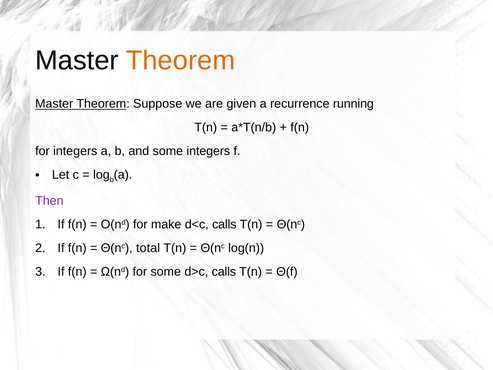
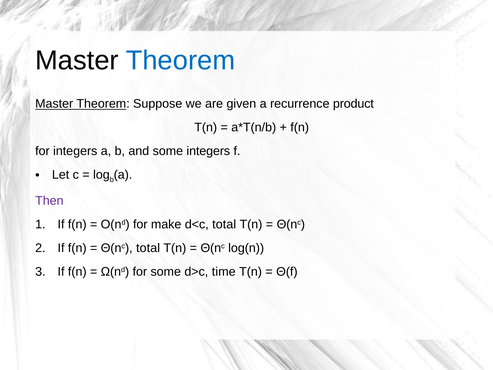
Theorem at (180, 60) colour: orange -> blue
running: running -> product
d<c calls: calls -> total
d>c calls: calls -> time
